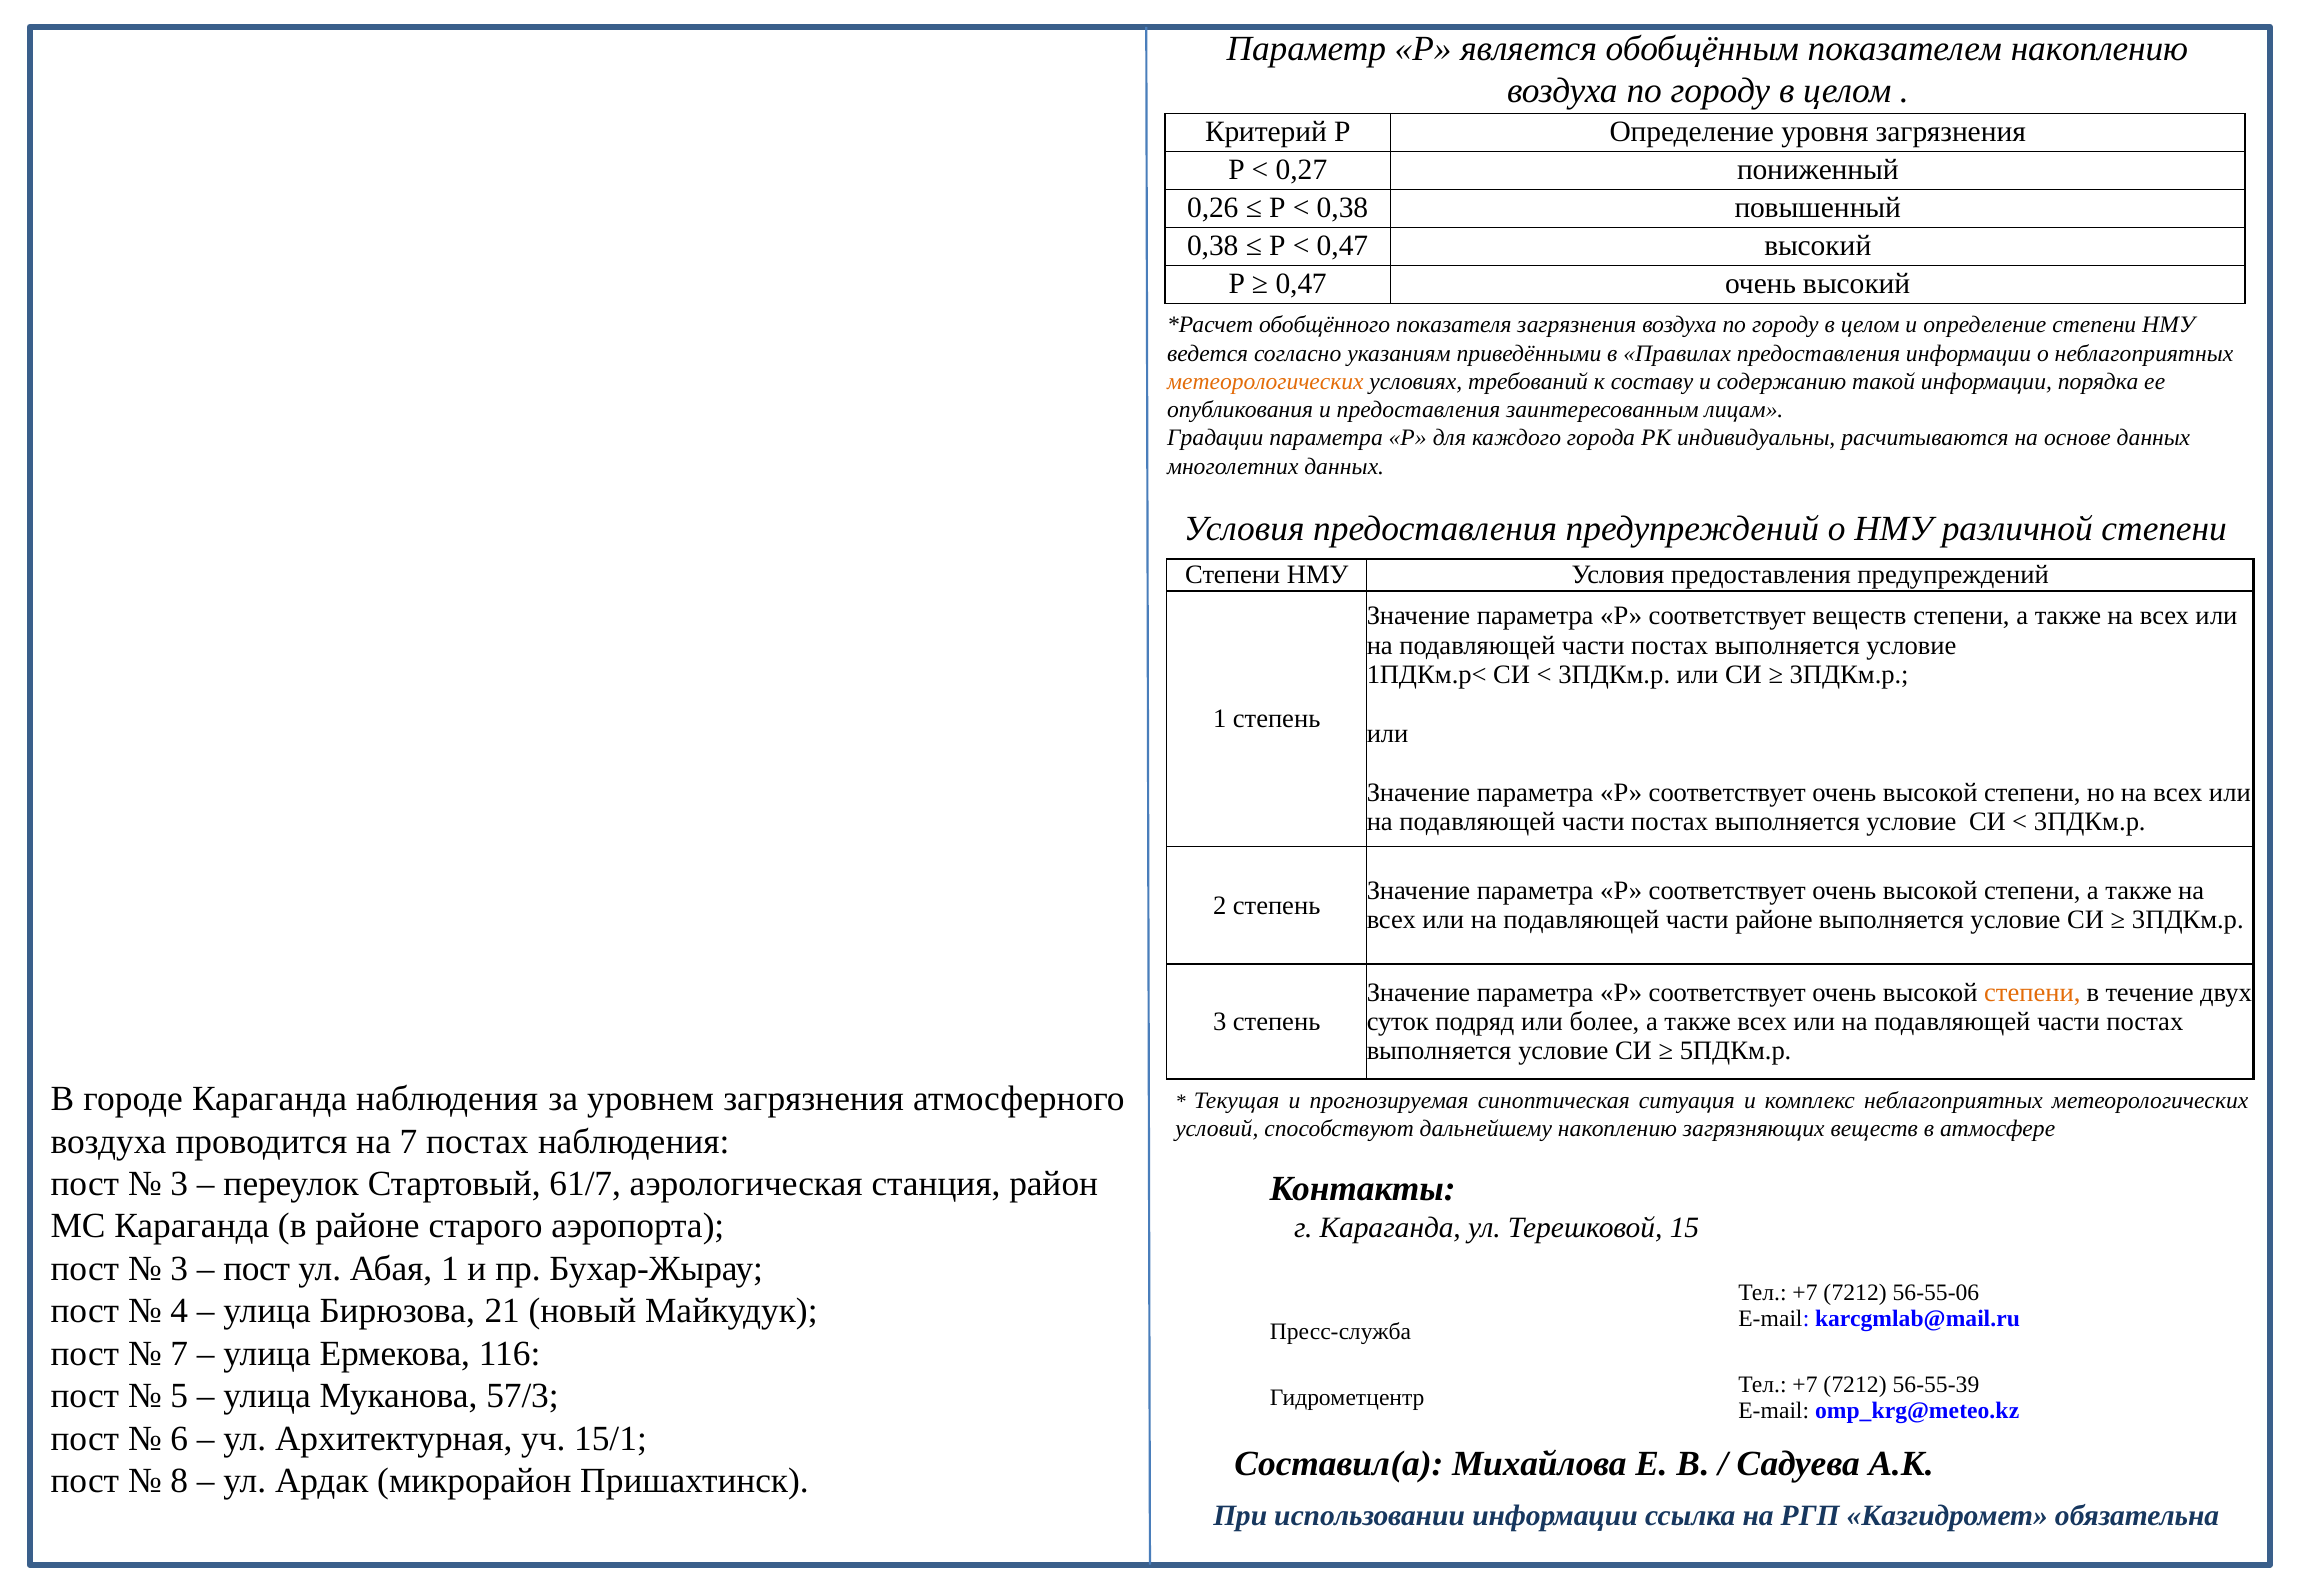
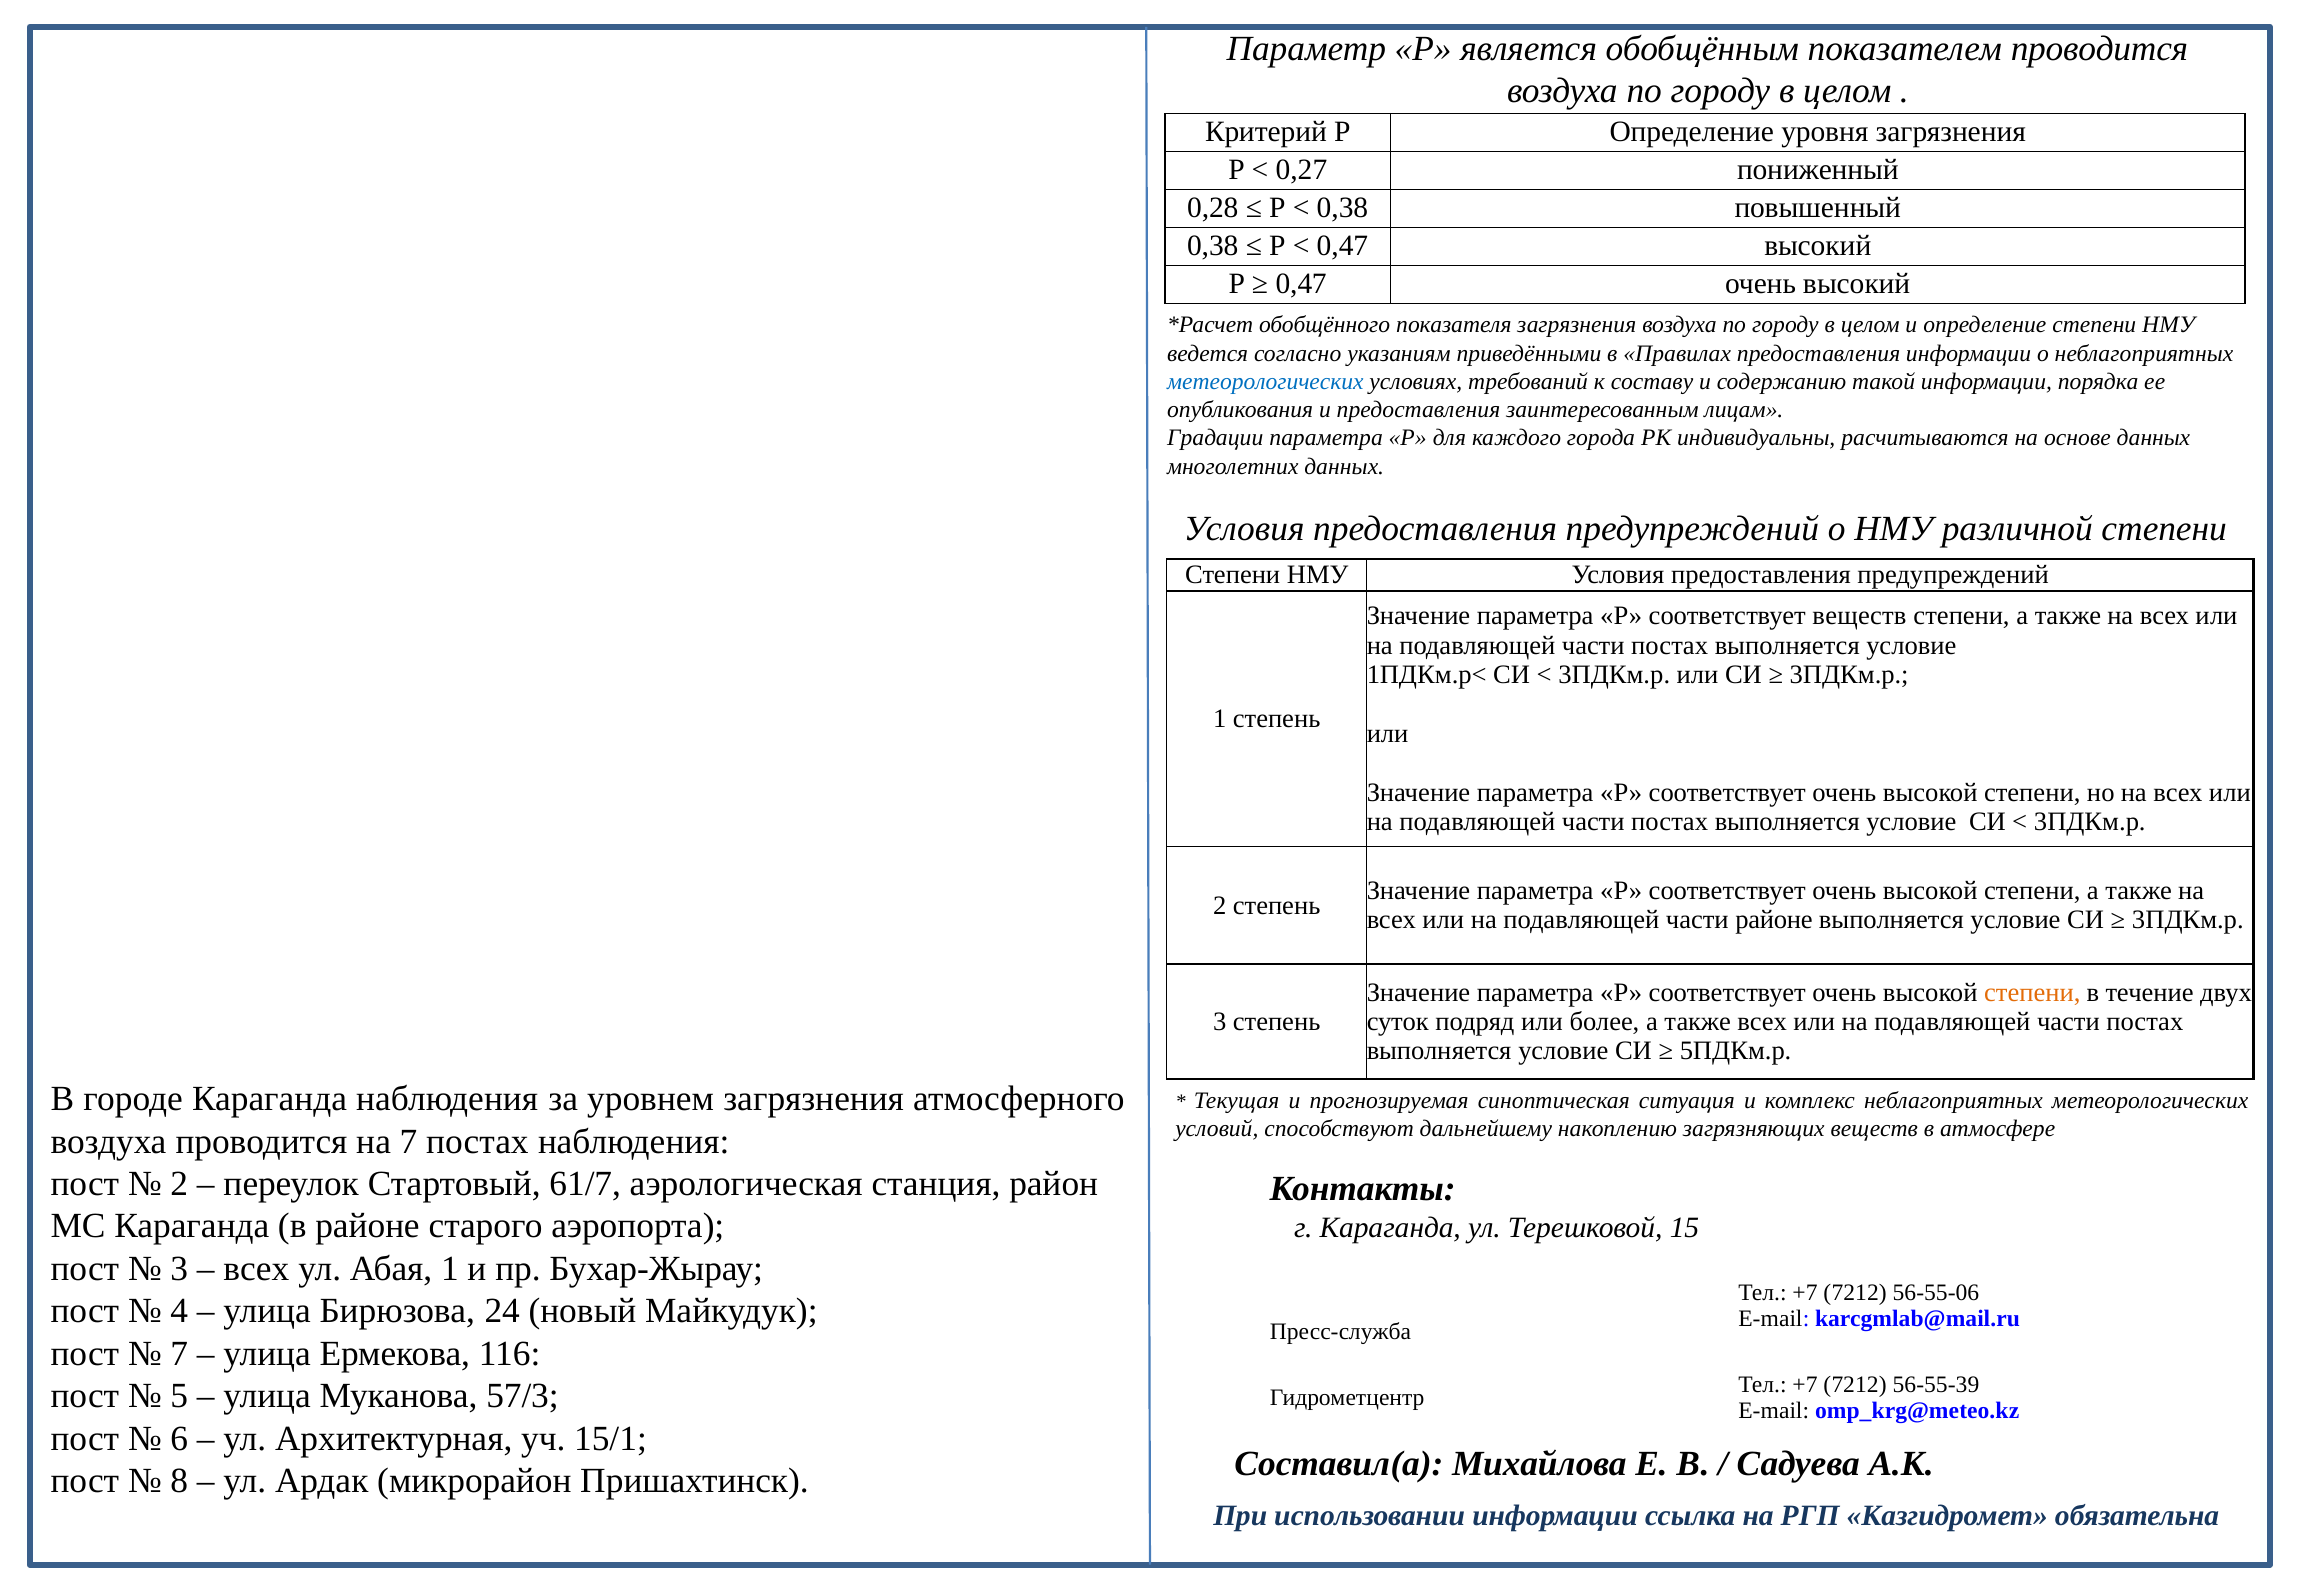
показателем накоплению: накоплению -> проводится
0,26: 0,26 -> 0,28
метеорологических at (1265, 382) colour: orange -> blue
3 at (179, 1184): 3 -> 2
пост at (257, 1269): пост -> всех
21: 21 -> 24
